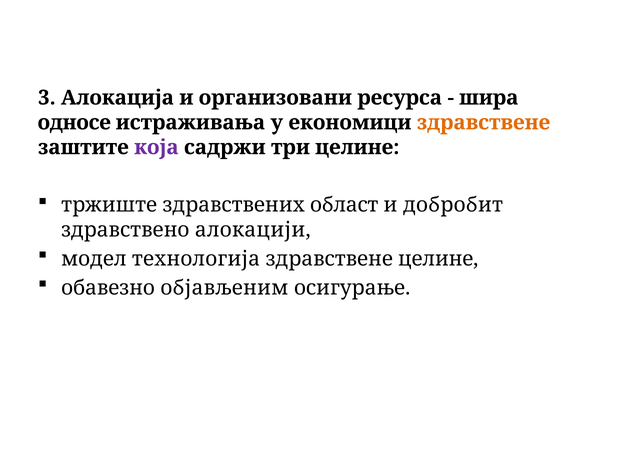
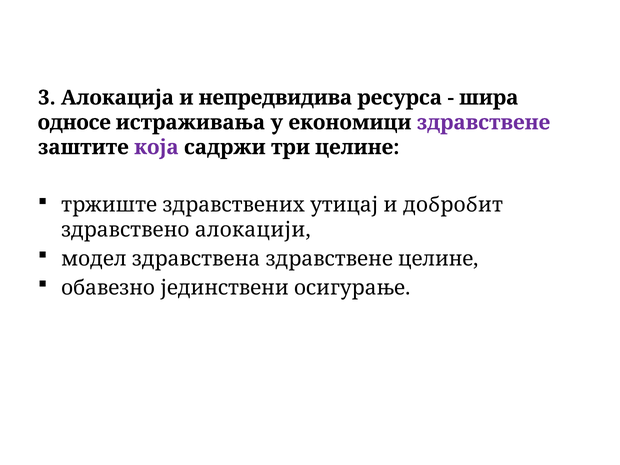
организовани: организовани -> непредвидива
здравствене at (483, 123) colour: orange -> purple
област: област -> утицај
технологија: технологија -> здравствена
објављеним: објављеним -> јединствени
